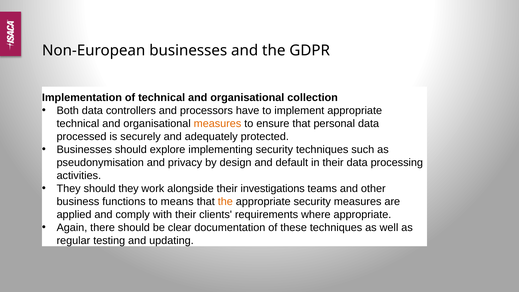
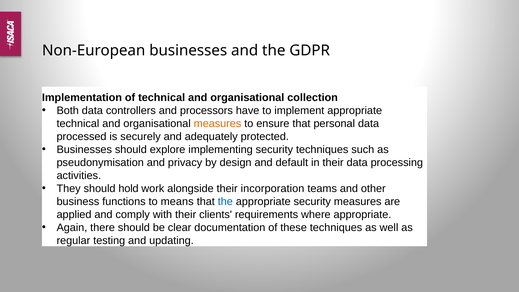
should they: they -> hold
investigations: investigations -> incorporation
the at (225, 202) colour: orange -> blue
